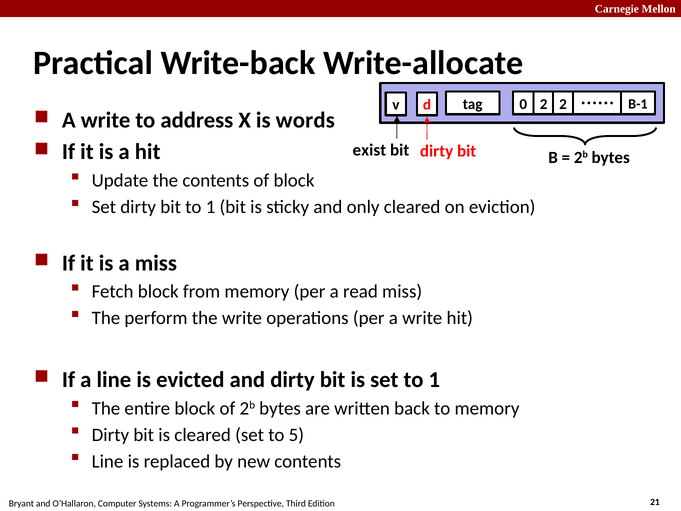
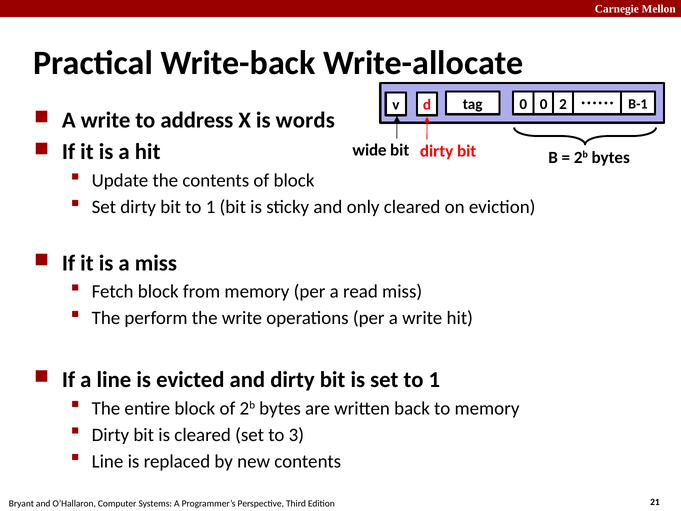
0 2: 2 -> 0
exist: exist -> wide
5: 5 -> 3
